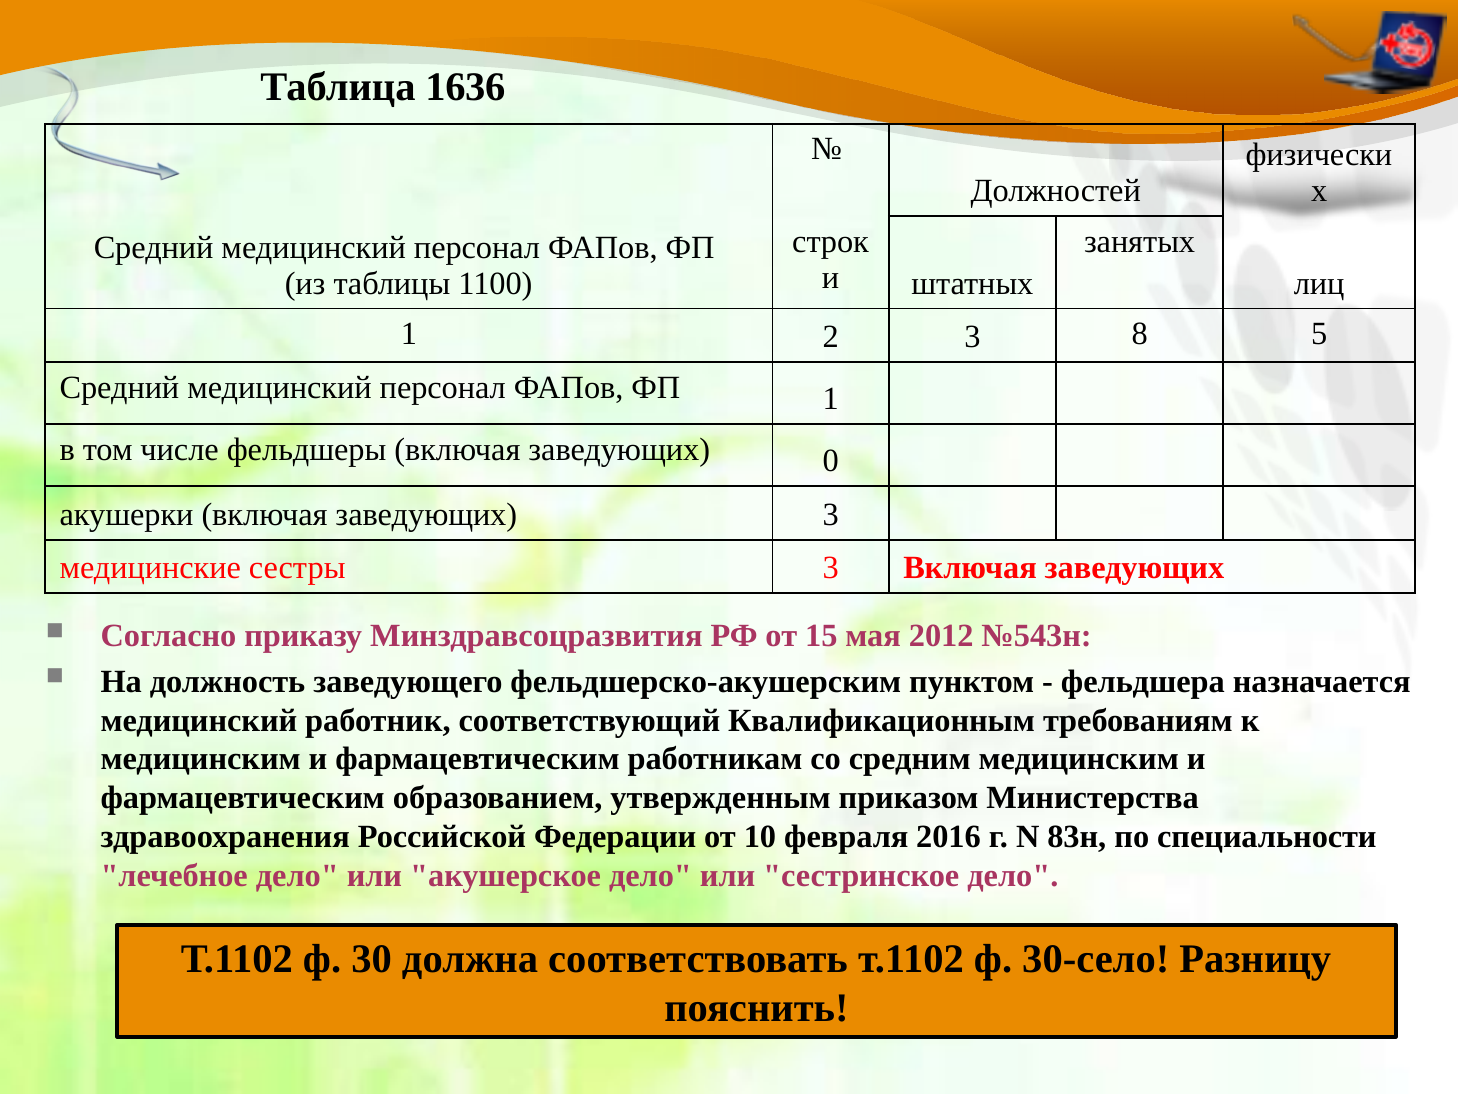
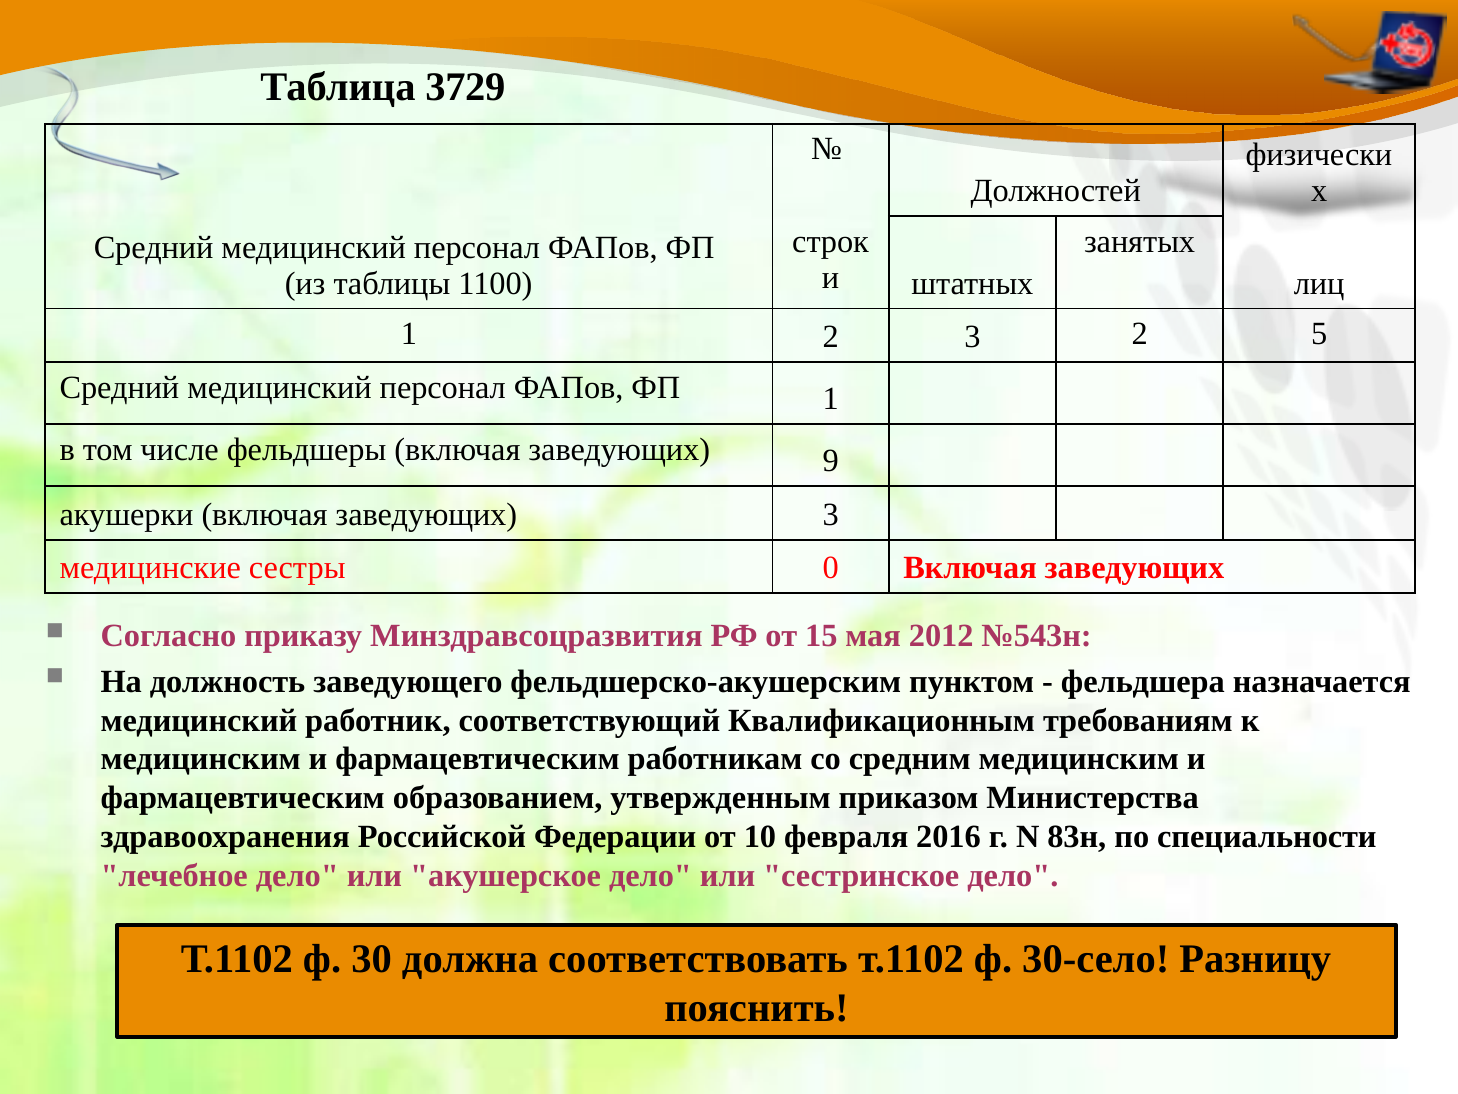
1636: 1636 -> 3729
3 8: 8 -> 2
0: 0 -> 9
сестры 3: 3 -> 0
